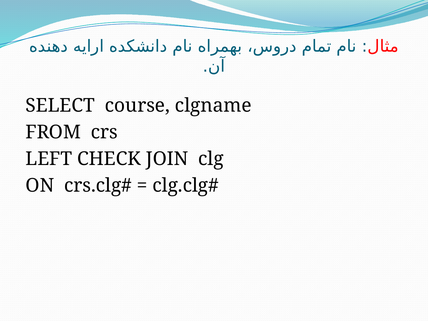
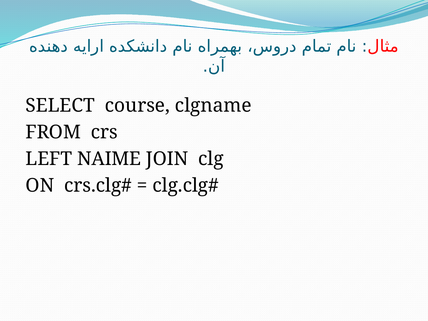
CHECK: CHECK -> NAIME
